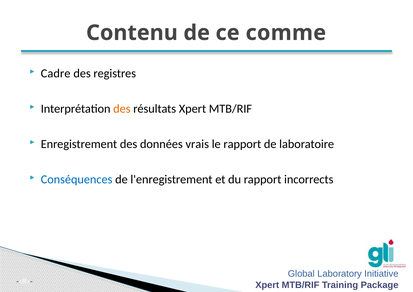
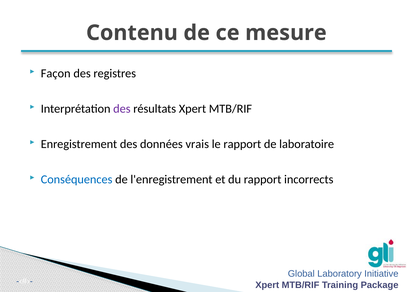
comme: comme -> mesure
Cadre: Cadre -> Façon
des at (122, 108) colour: orange -> purple
